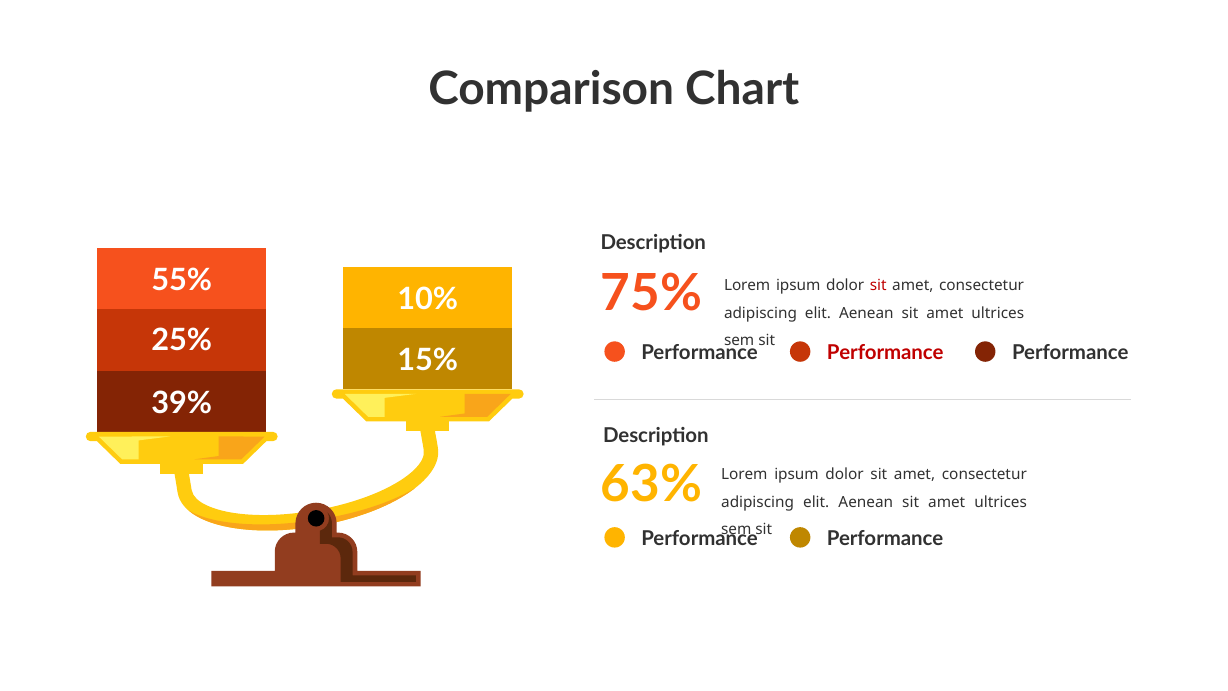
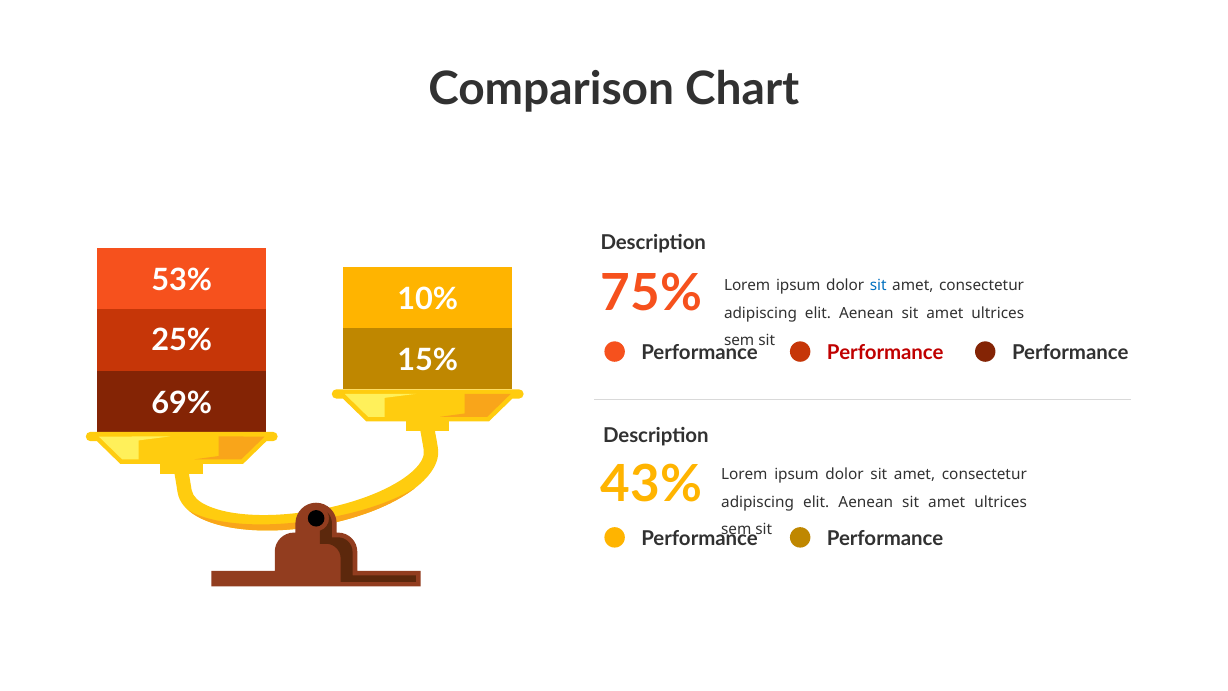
55%: 55% -> 53%
sit at (878, 286) colour: red -> blue
39%: 39% -> 69%
63%: 63% -> 43%
